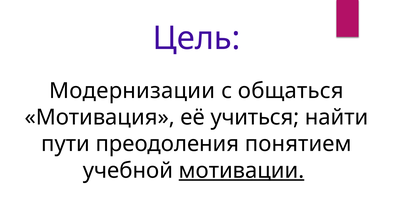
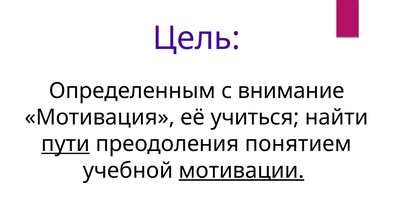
Модернизации: Модернизации -> Определенным
общаться: общаться -> внимание
пути underline: none -> present
